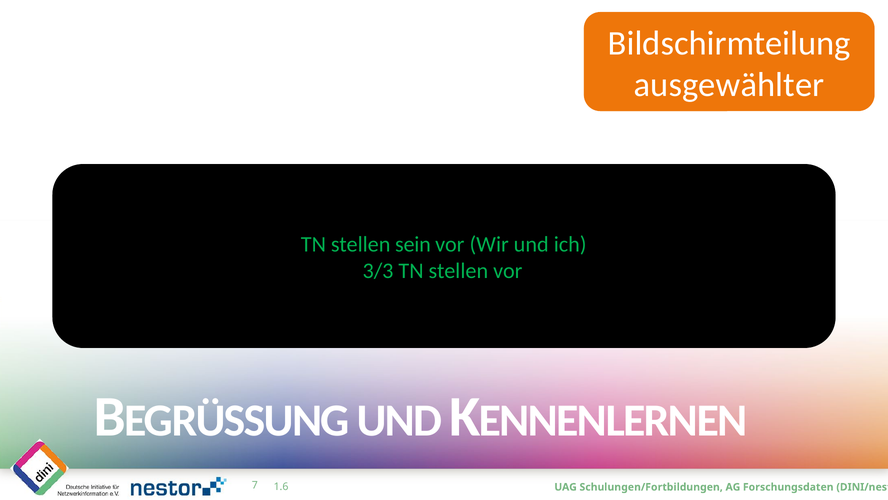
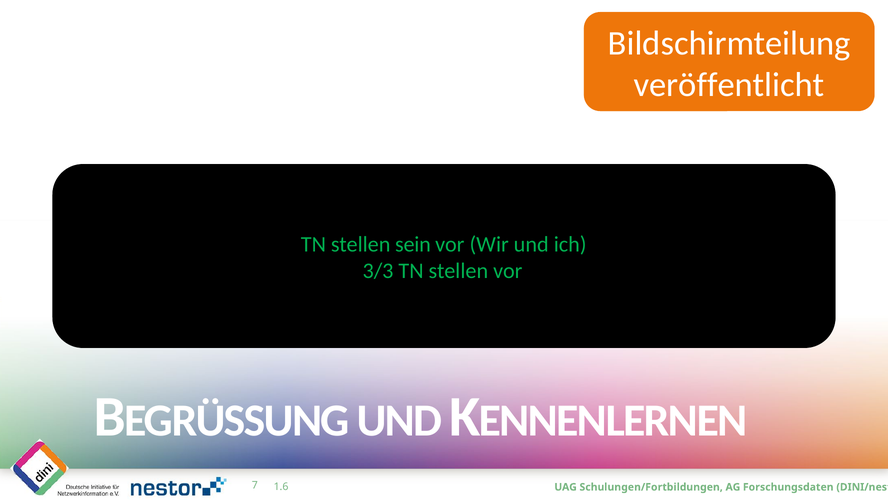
ausgewählter: ausgewählter -> veröffentlicht
